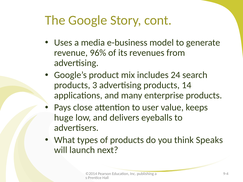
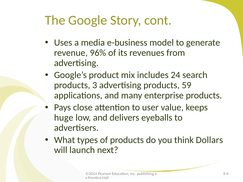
14: 14 -> 59
Speaks: Speaks -> Dollars
